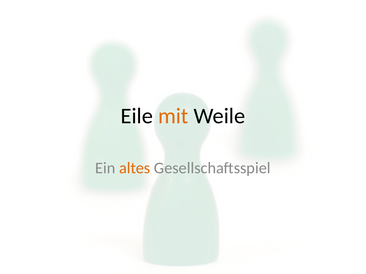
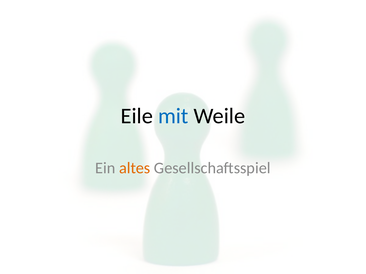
mit colour: orange -> blue
